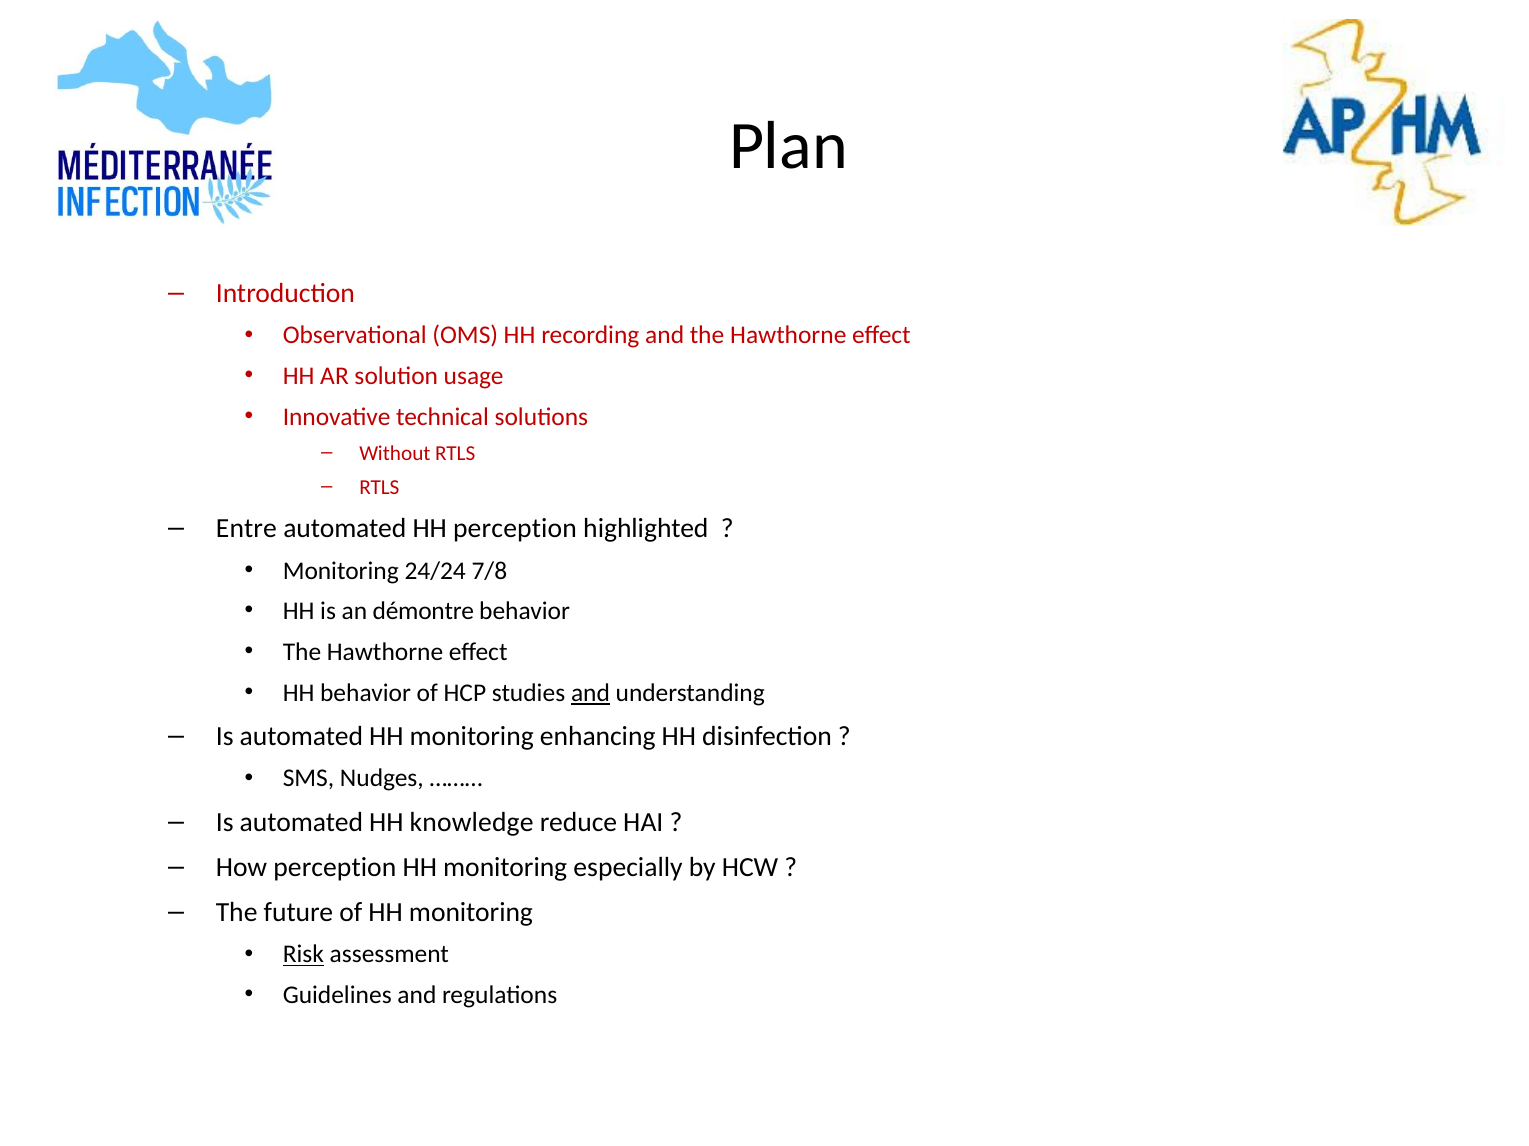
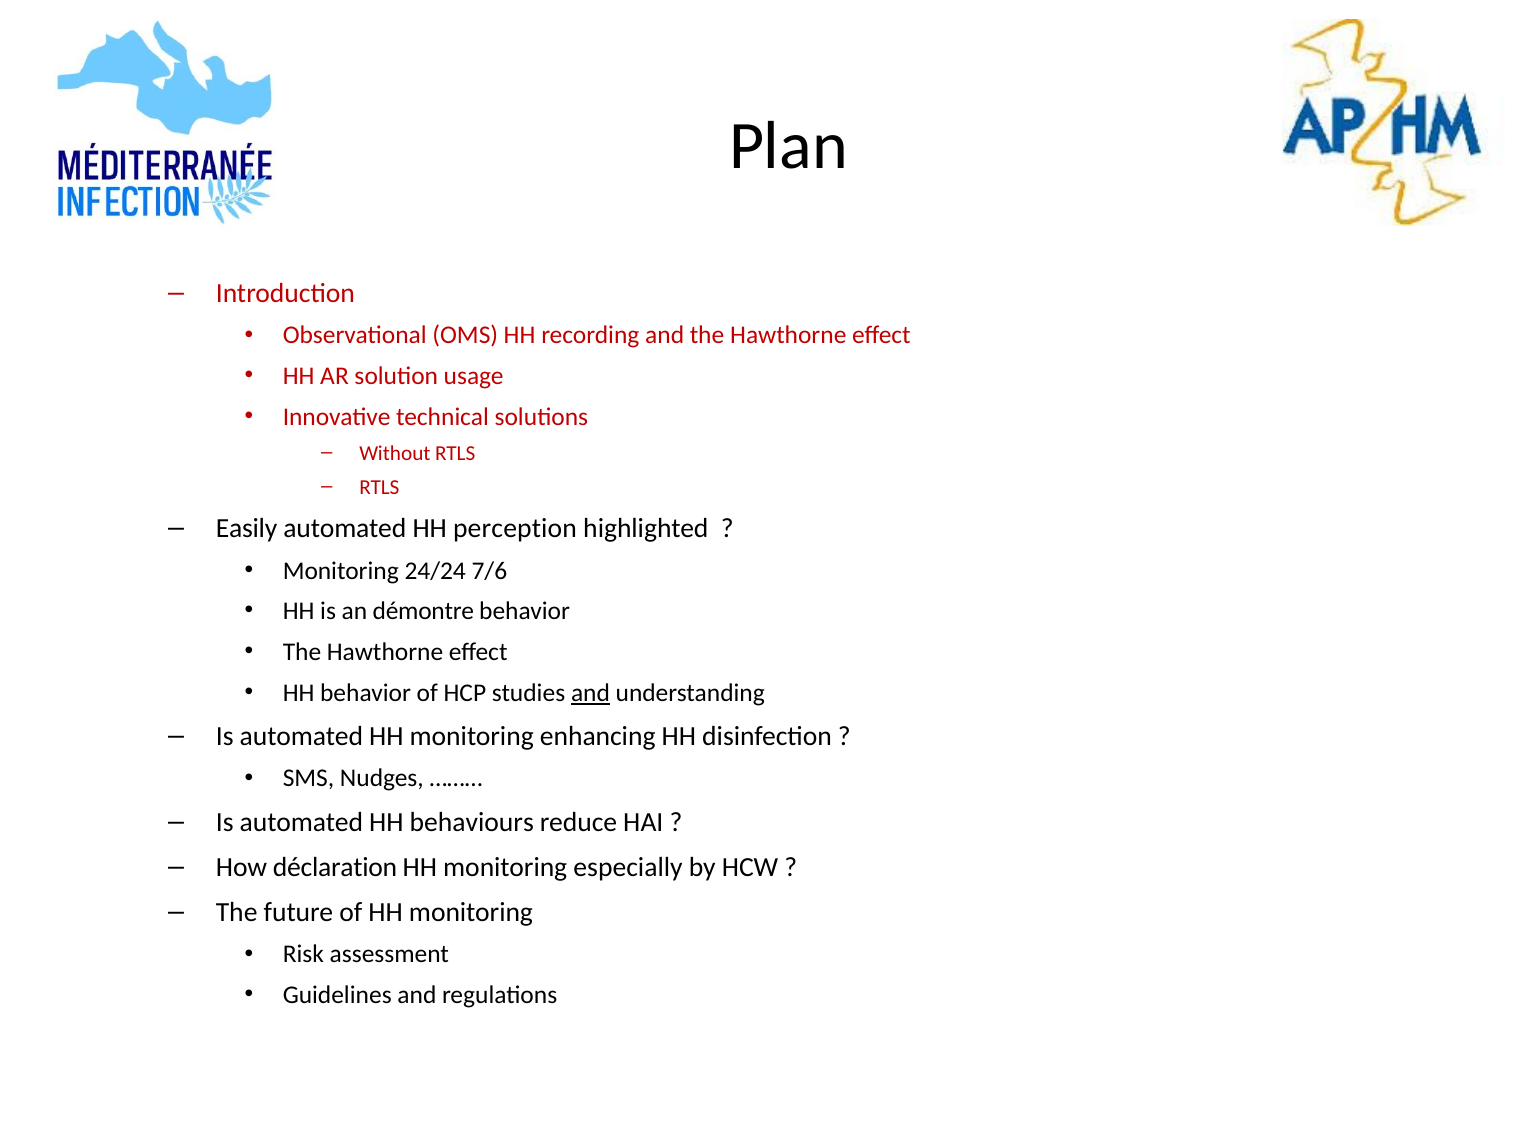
Entre: Entre -> Easily
7/8: 7/8 -> 7/6
knowledge: knowledge -> behaviours
How perception: perception -> déclaration
Risk underline: present -> none
